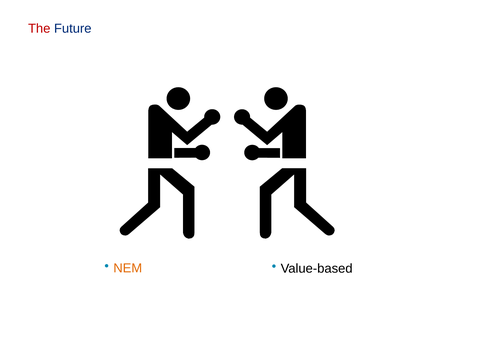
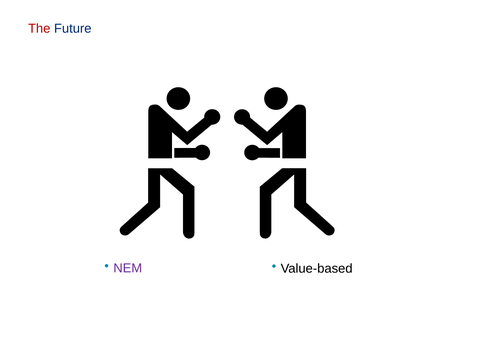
NEM colour: orange -> purple
